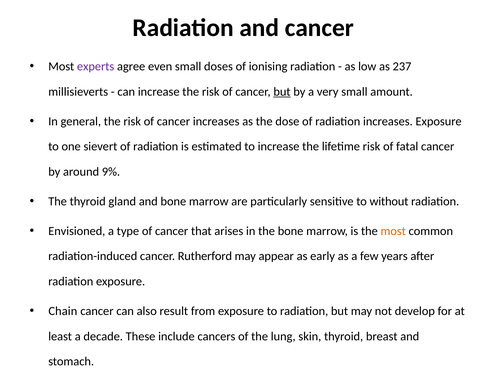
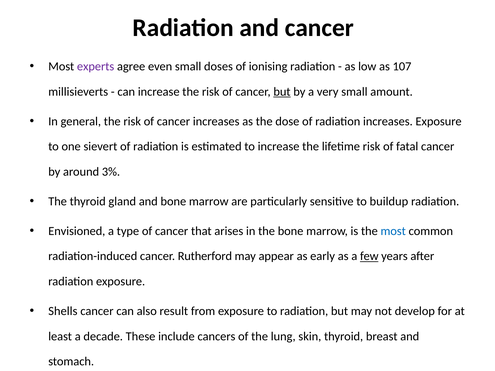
237: 237 -> 107
9%: 9% -> 3%
without: without -> buildup
most at (393, 231) colour: orange -> blue
few underline: none -> present
Chain: Chain -> Shells
